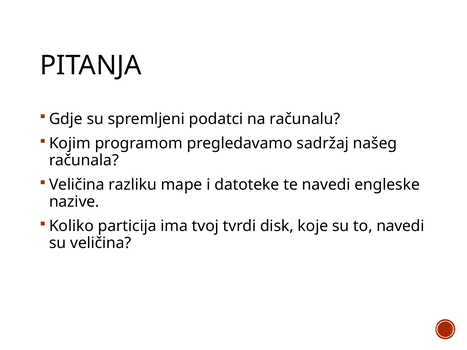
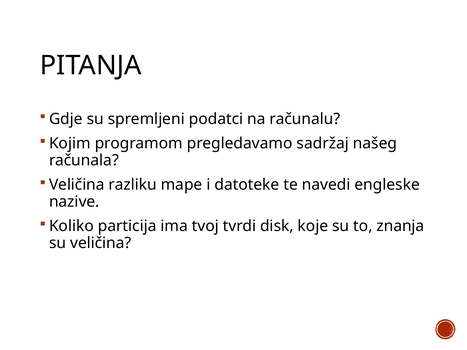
to navedi: navedi -> znanja
